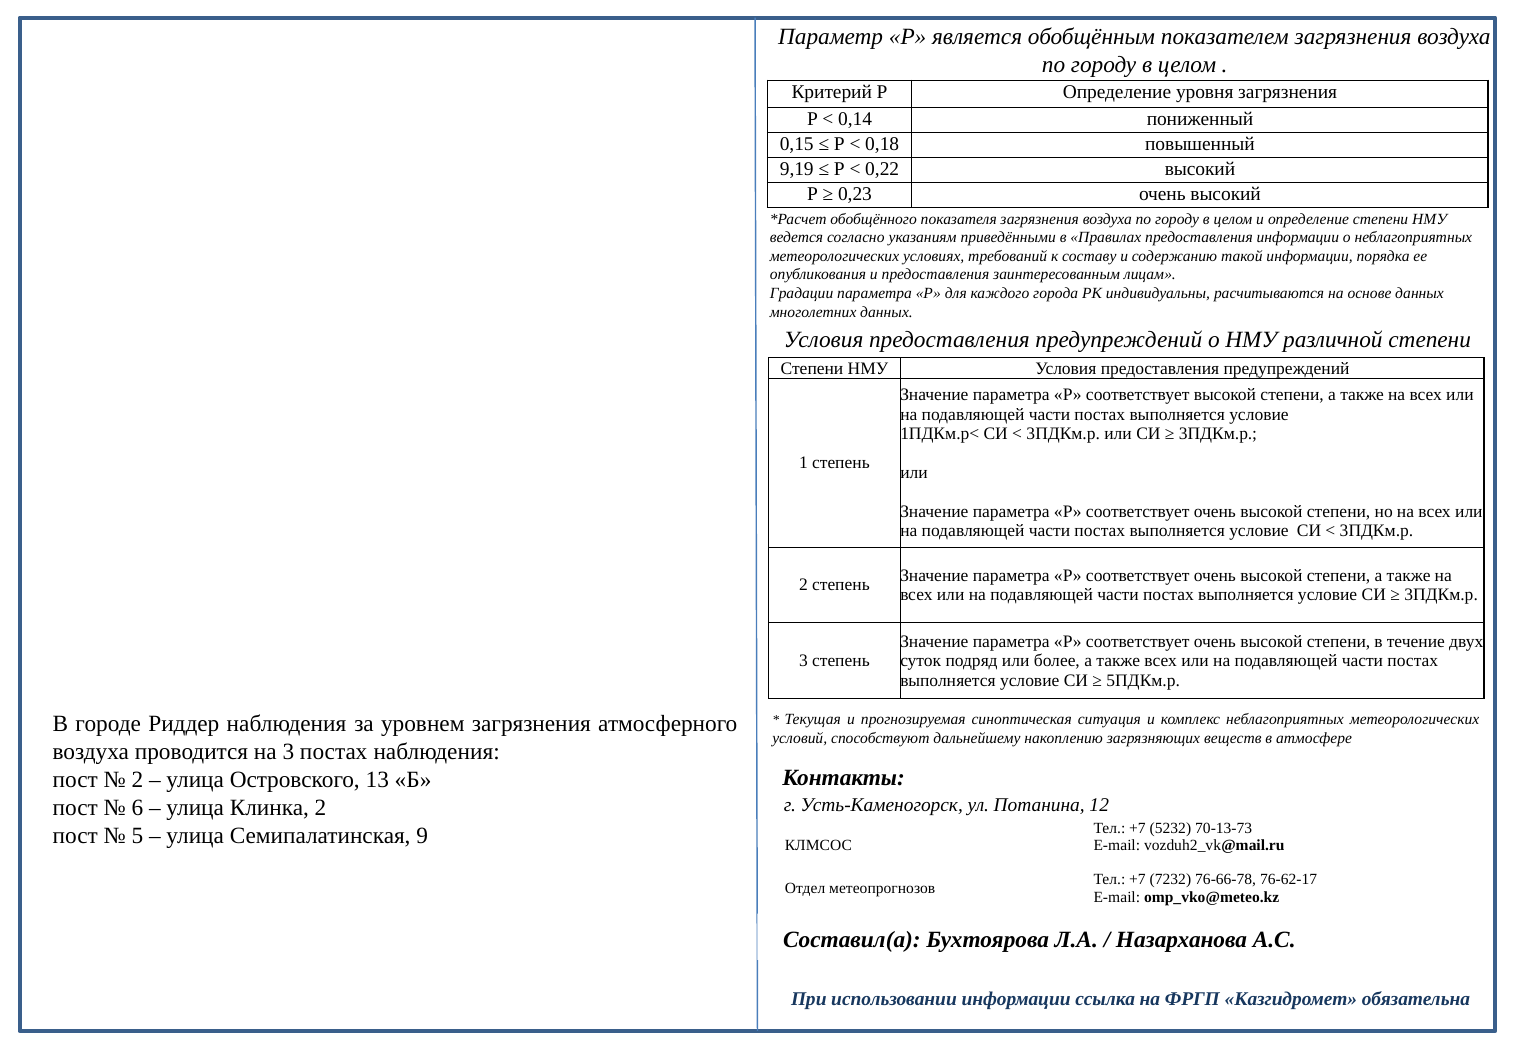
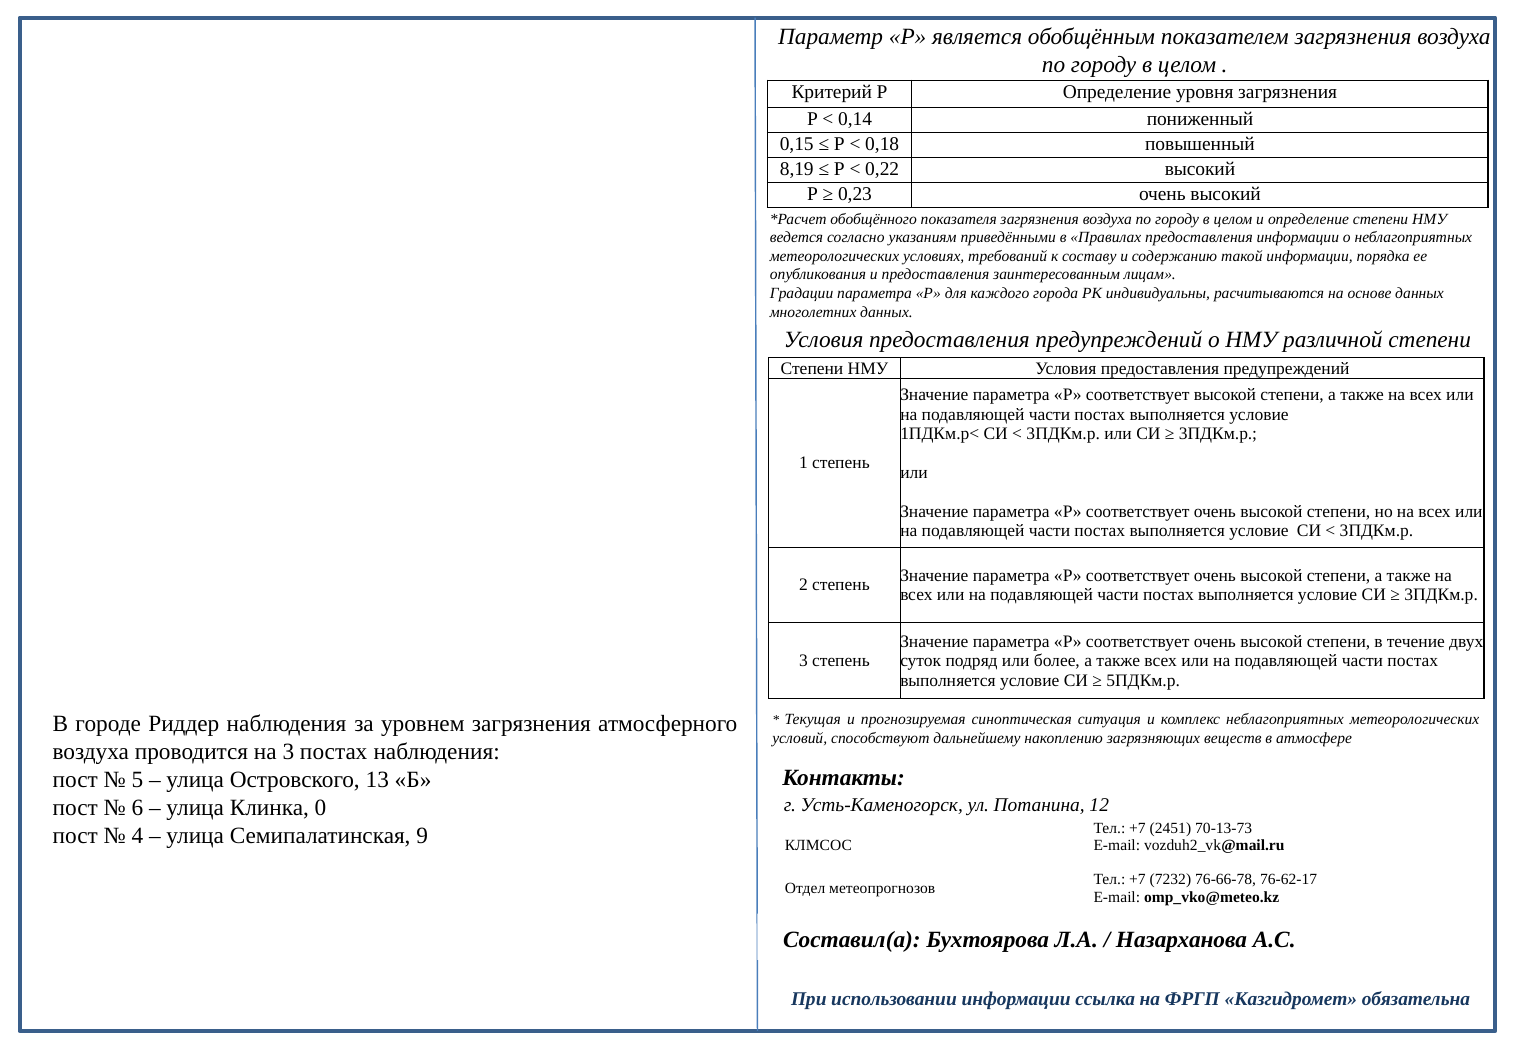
9,19: 9,19 -> 8,19
2 at (137, 780): 2 -> 5
Клинка 2: 2 -> 0
5232: 5232 -> 2451
5: 5 -> 4
